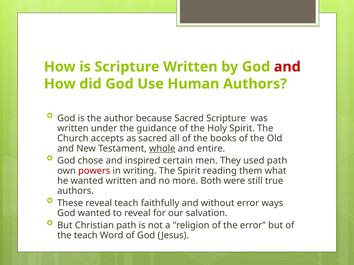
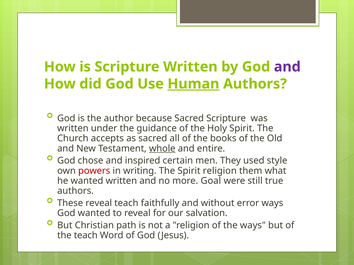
and at (287, 67) colour: red -> purple
Human underline: none -> present
used path: path -> style
Spirit reading: reading -> religion
Both: Both -> Goal
the error: error -> ways
